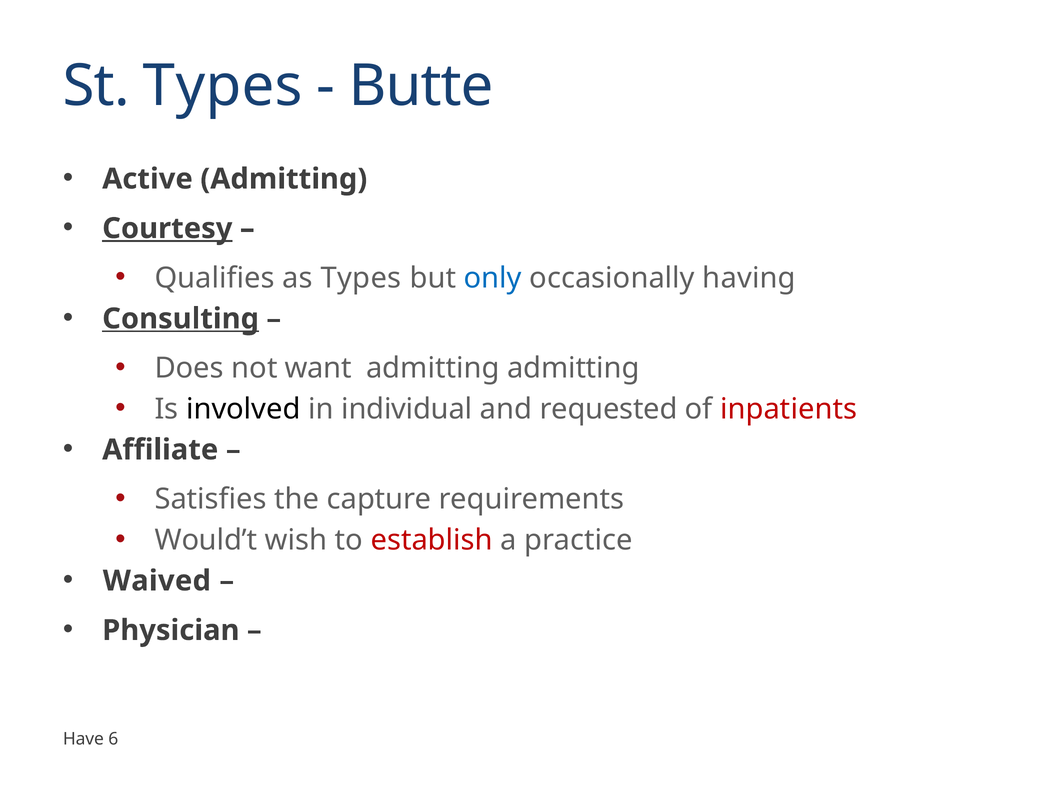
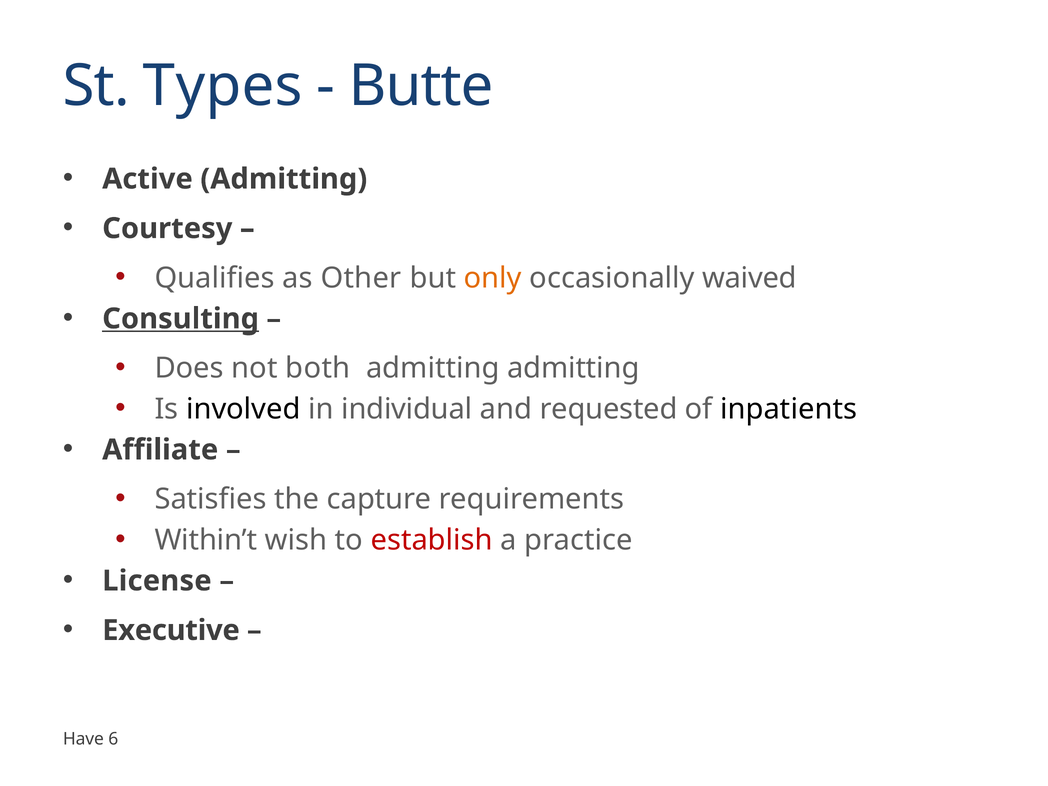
Courtesy underline: present -> none
as Types: Types -> Other
only colour: blue -> orange
having: having -> waived
want: want -> both
inpatients colour: red -> black
Would’t: Would’t -> Within’t
Waived: Waived -> License
Physician: Physician -> Executive
